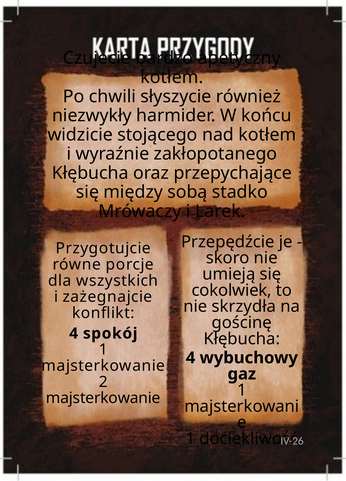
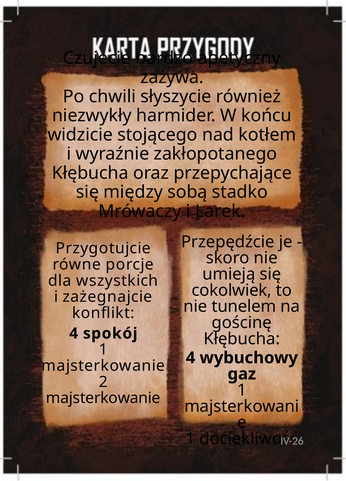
kotłem at (172, 77): kotłem -> zażywa
skrzydła: skrzydła -> tunelem
